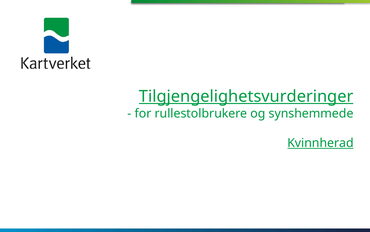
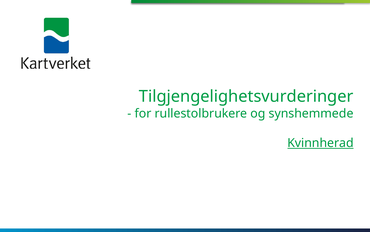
Tilgjengelighetsvurderinger underline: present -> none
